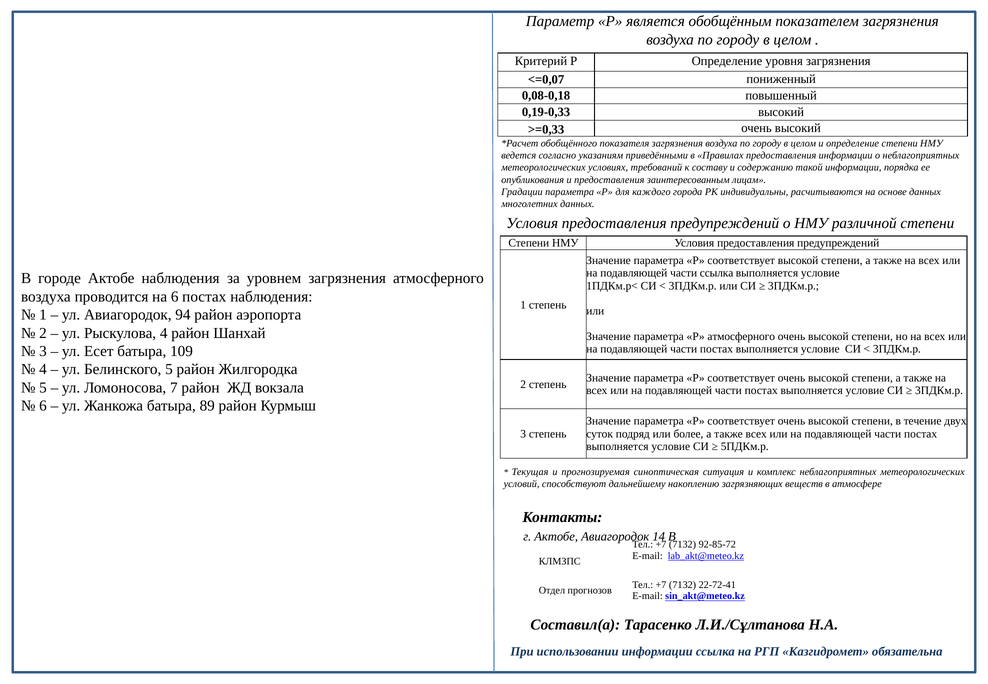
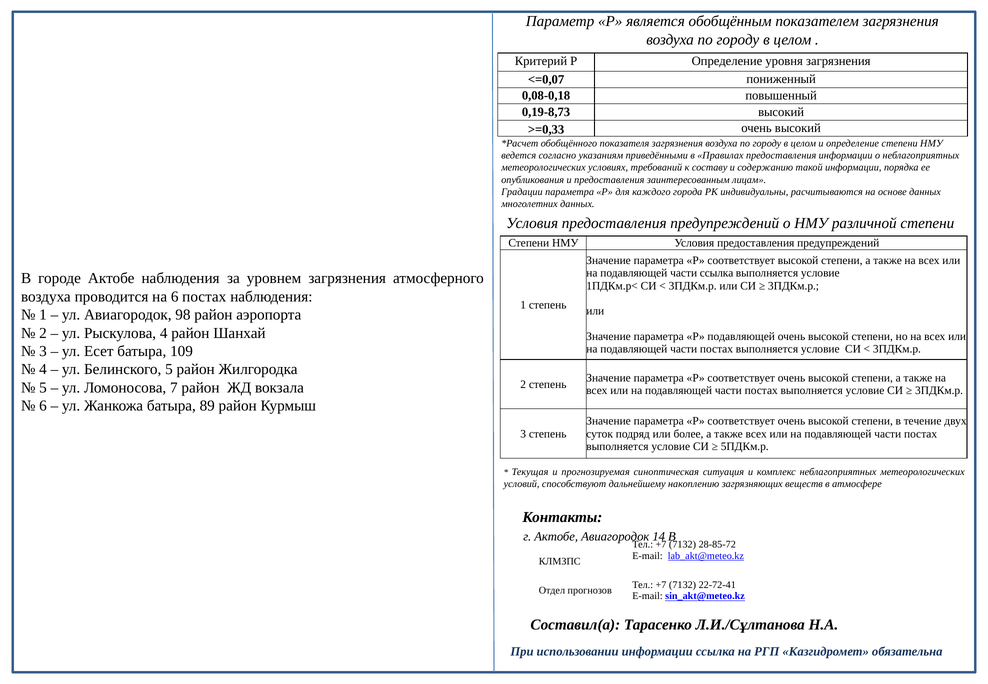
0,19-0,33: 0,19-0,33 -> 0,19-8,73
94: 94 -> 98
Р атмосферного: атмосферного -> подавляющей
92-85-72: 92-85-72 -> 28-85-72
